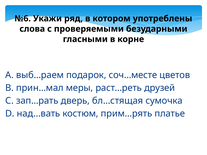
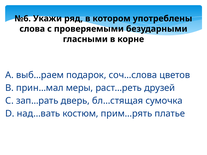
соч…месте: соч…месте -> соч…слова
